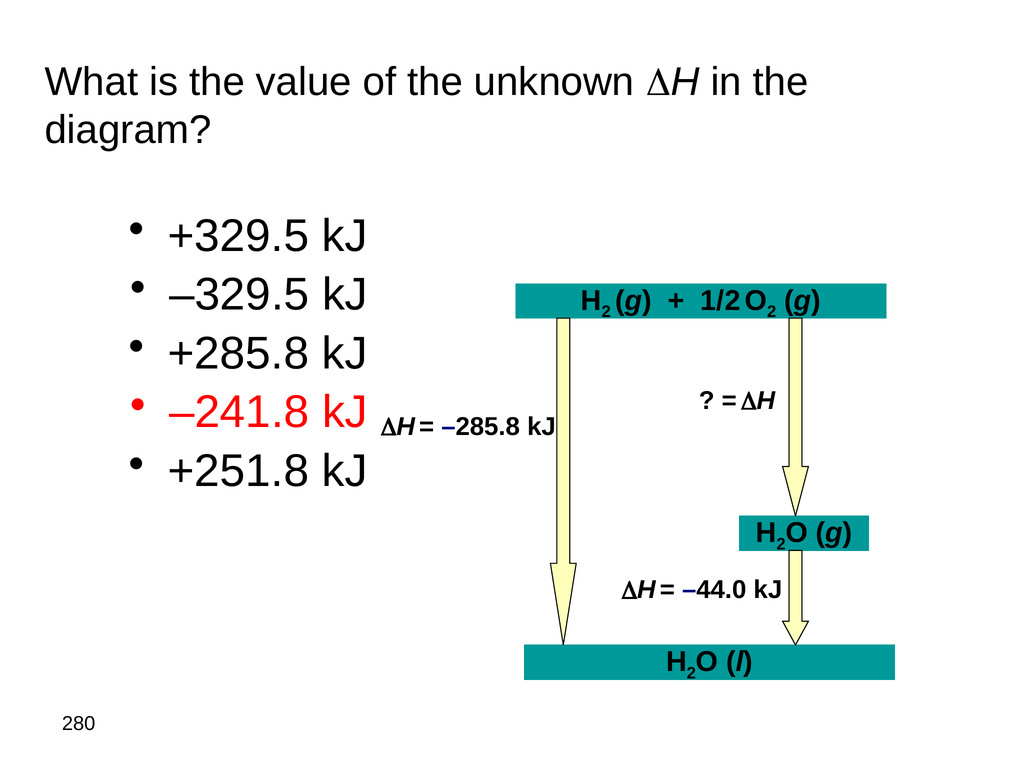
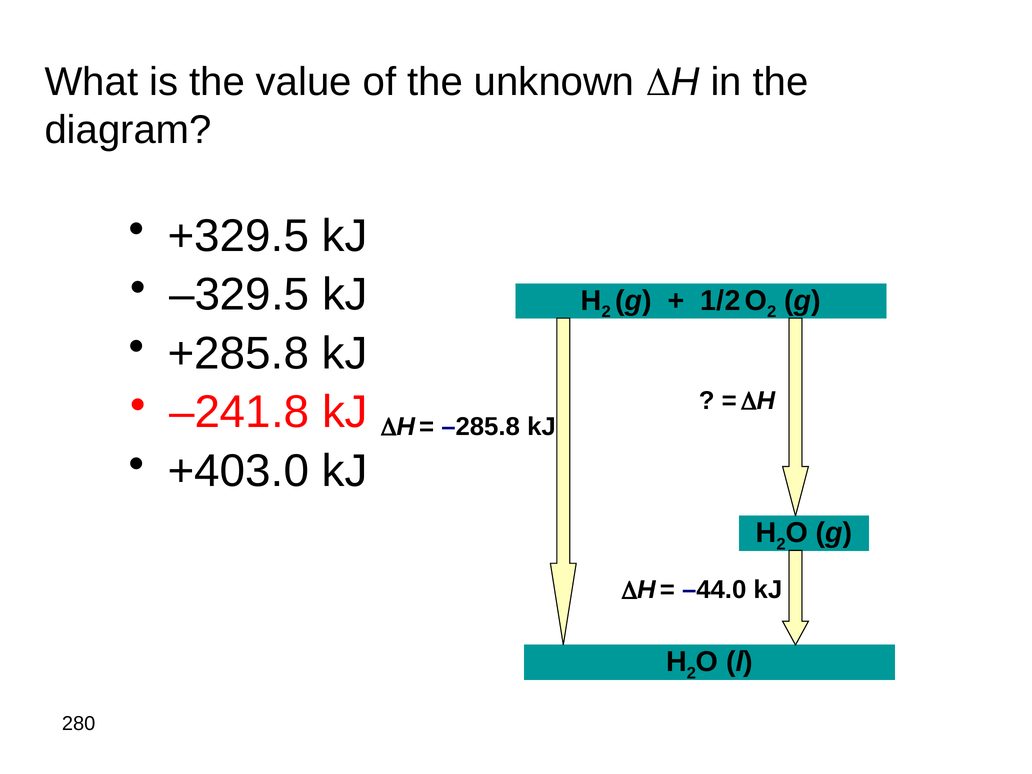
+251.8: +251.8 -> +403.0
